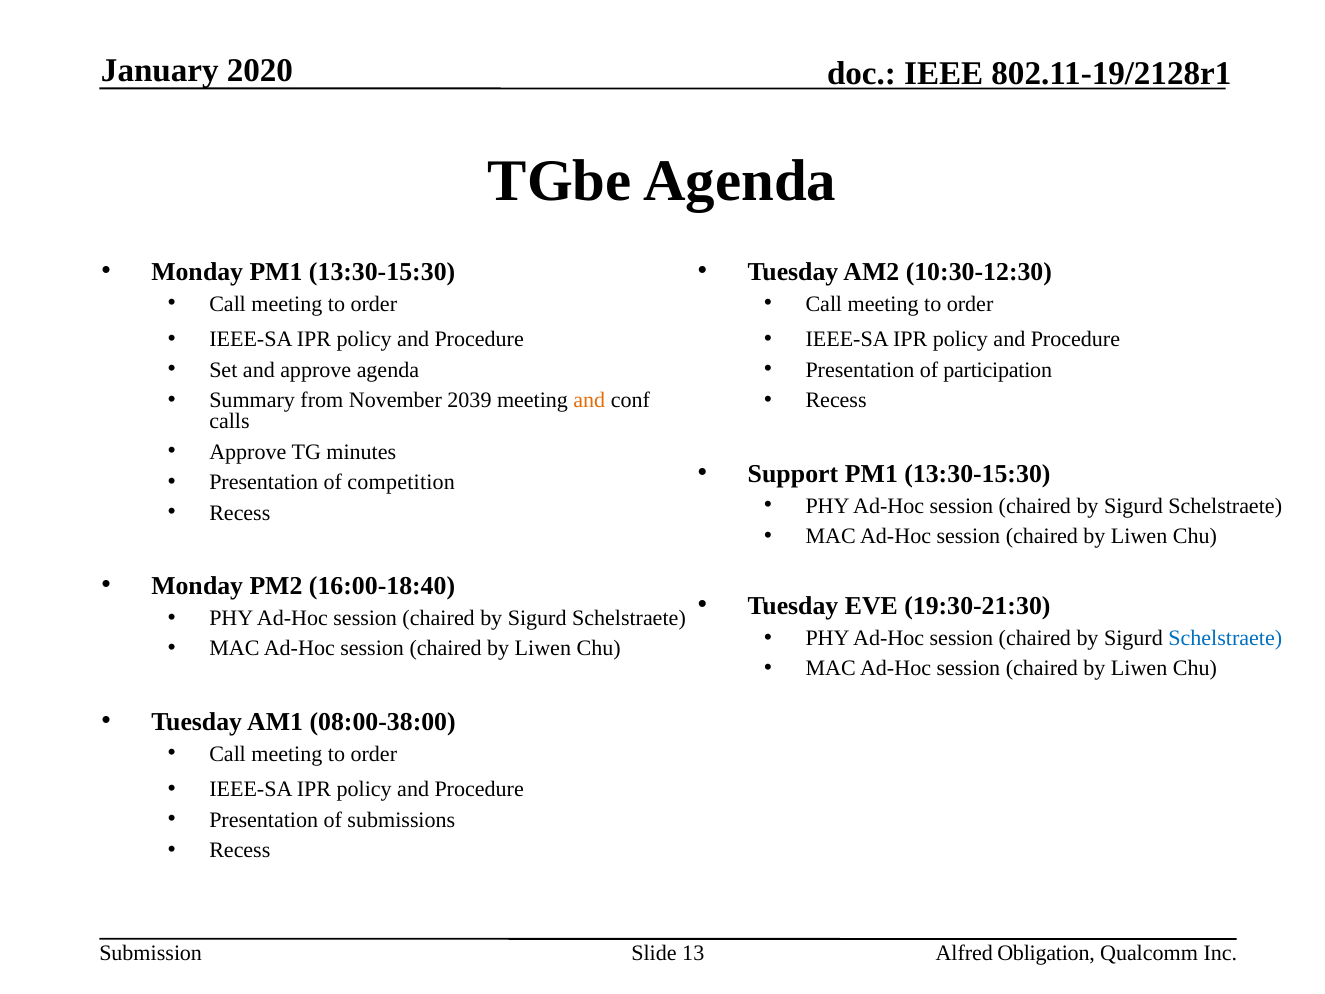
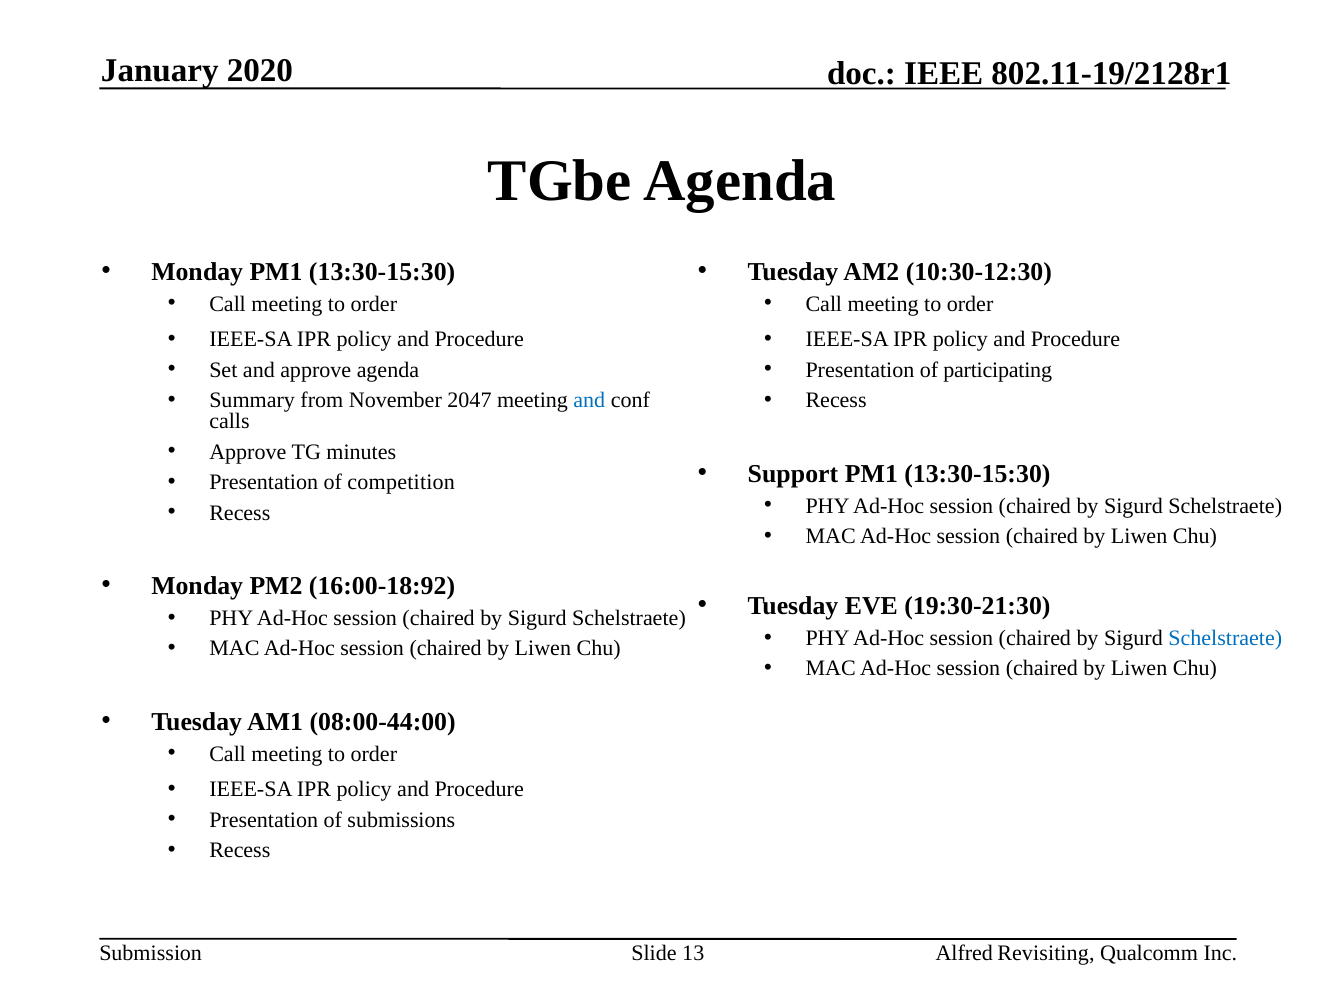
participation: participation -> participating
2039: 2039 -> 2047
and at (589, 400) colour: orange -> blue
16:00-18:40: 16:00-18:40 -> 16:00-18:92
08:00-38:00: 08:00-38:00 -> 08:00-44:00
Obligation: Obligation -> Revisiting
